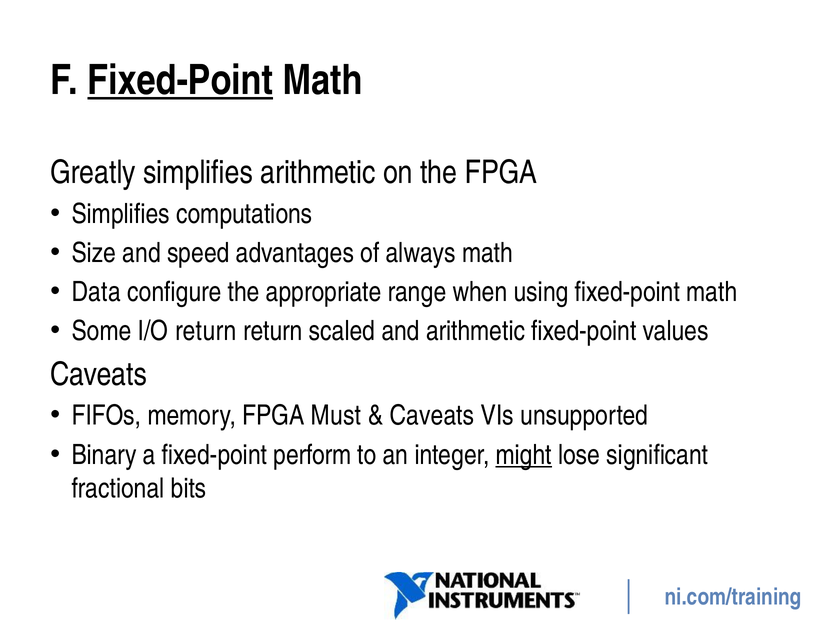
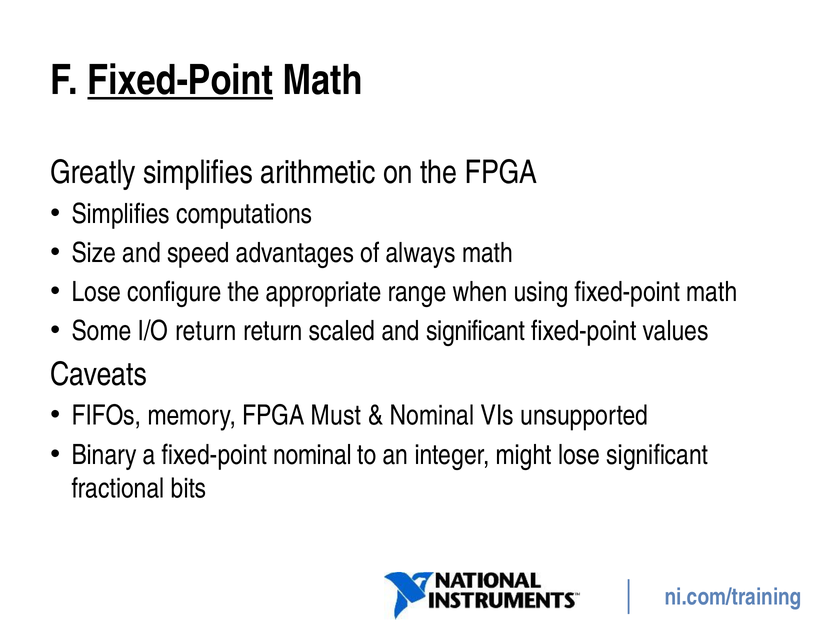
Data at (96, 292): Data -> Lose
and arithmetic: arithmetic -> significant
Caveats at (432, 416): Caveats -> Nominal
fixed-point perform: perform -> nominal
might underline: present -> none
